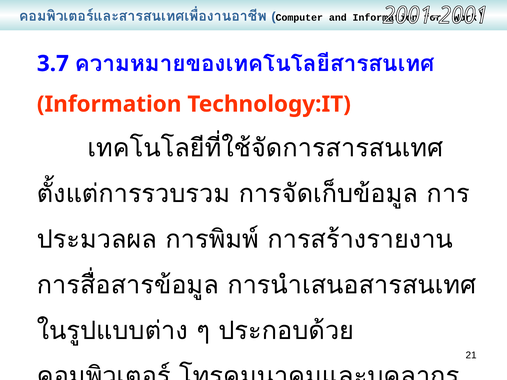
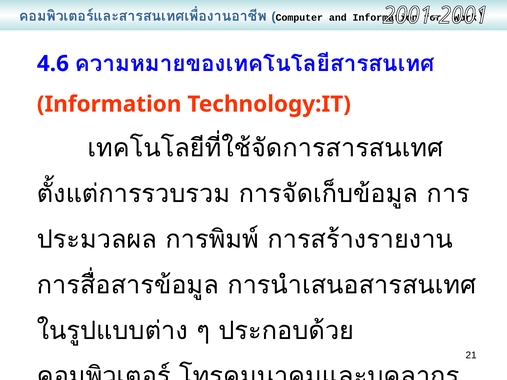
3.7: 3.7 -> 4.6
